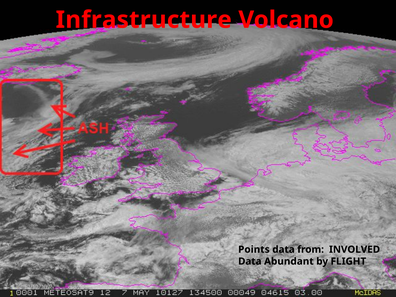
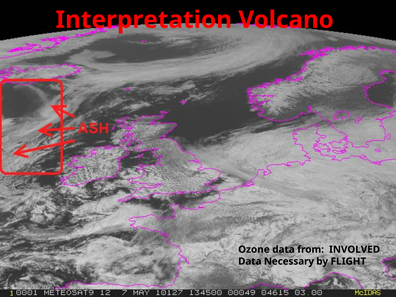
Infrastructure: Infrastructure -> Interpretation
Points: Points -> Ozone
Abundant: Abundant -> Necessary
